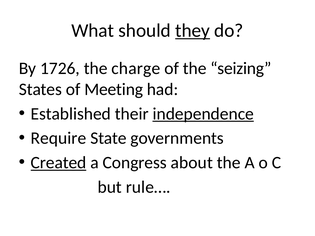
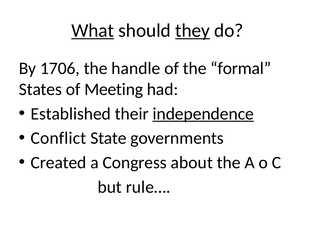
What underline: none -> present
1726: 1726 -> 1706
charge: charge -> handle
seizing: seizing -> formal
Require: Require -> Conflict
Created underline: present -> none
